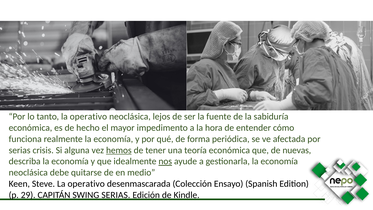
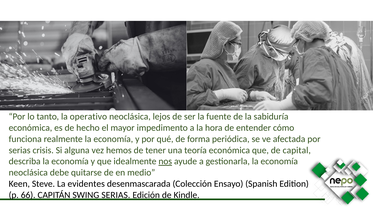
hemos underline: present -> none
nuevas: nuevas -> capital
Steve La operativo: operativo -> evidentes
29: 29 -> 66
